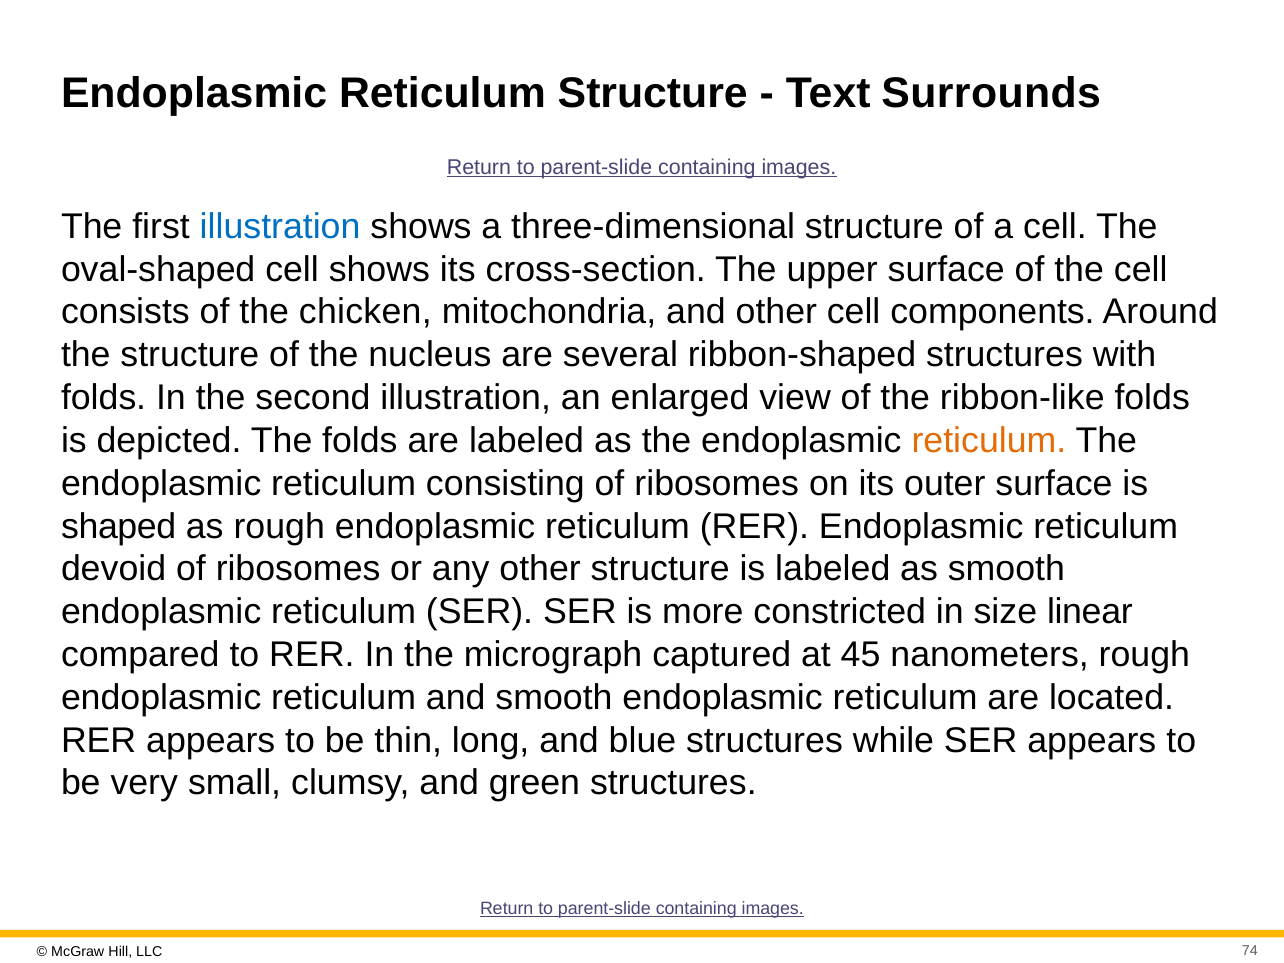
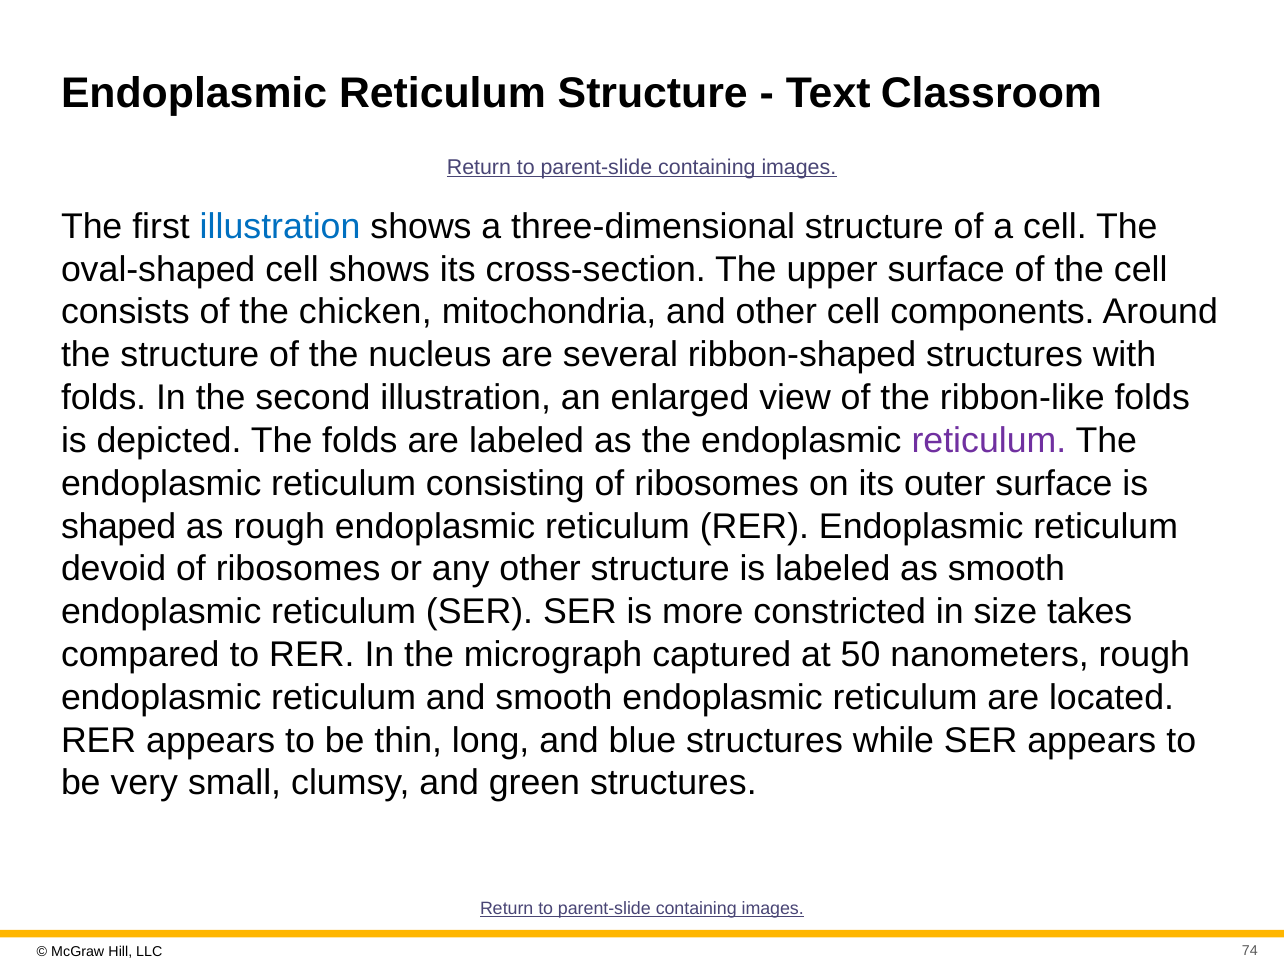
Surrounds: Surrounds -> Classroom
reticulum at (989, 441) colour: orange -> purple
linear: linear -> takes
45: 45 -> 50
